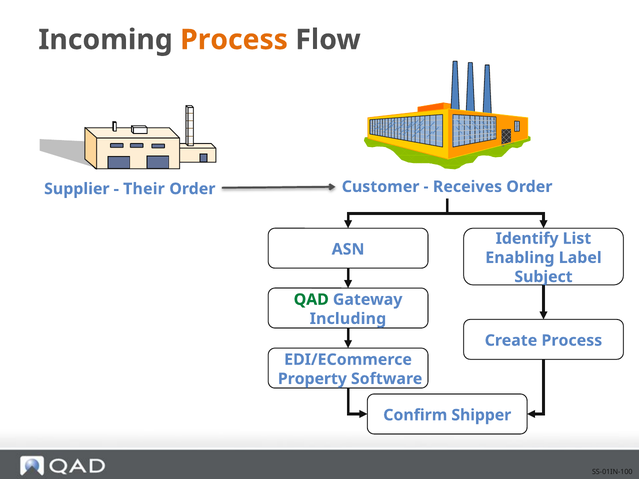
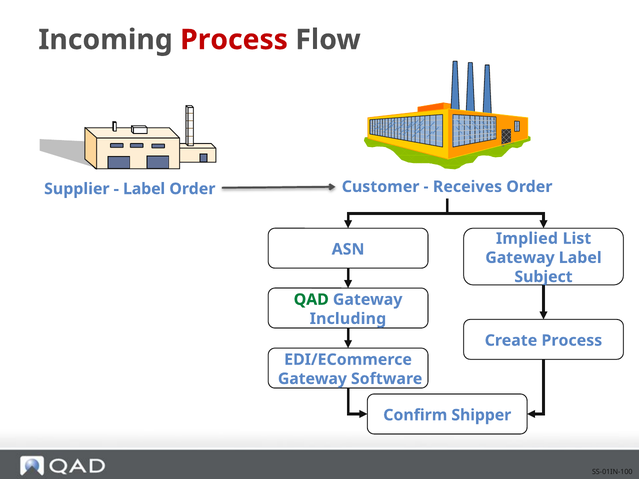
Process at (234, 40) colour: orange -> red
Their at (144, 189): Their -> Label
Identify: Identify -> Implied
Enabling at (520, 258): Enabling -> Gateway
Property at (312, 379): Property -> Gateway
